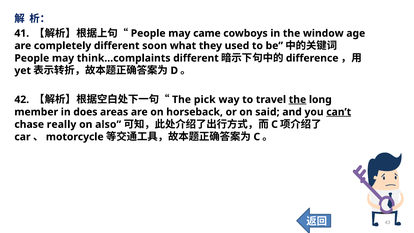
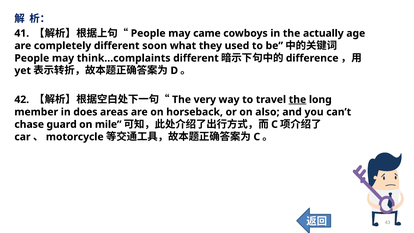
window: window -> actually
pick: pick -> very
said: said -> also
can’t underline: present -> none
really: really -> guard
also: also -> mile
